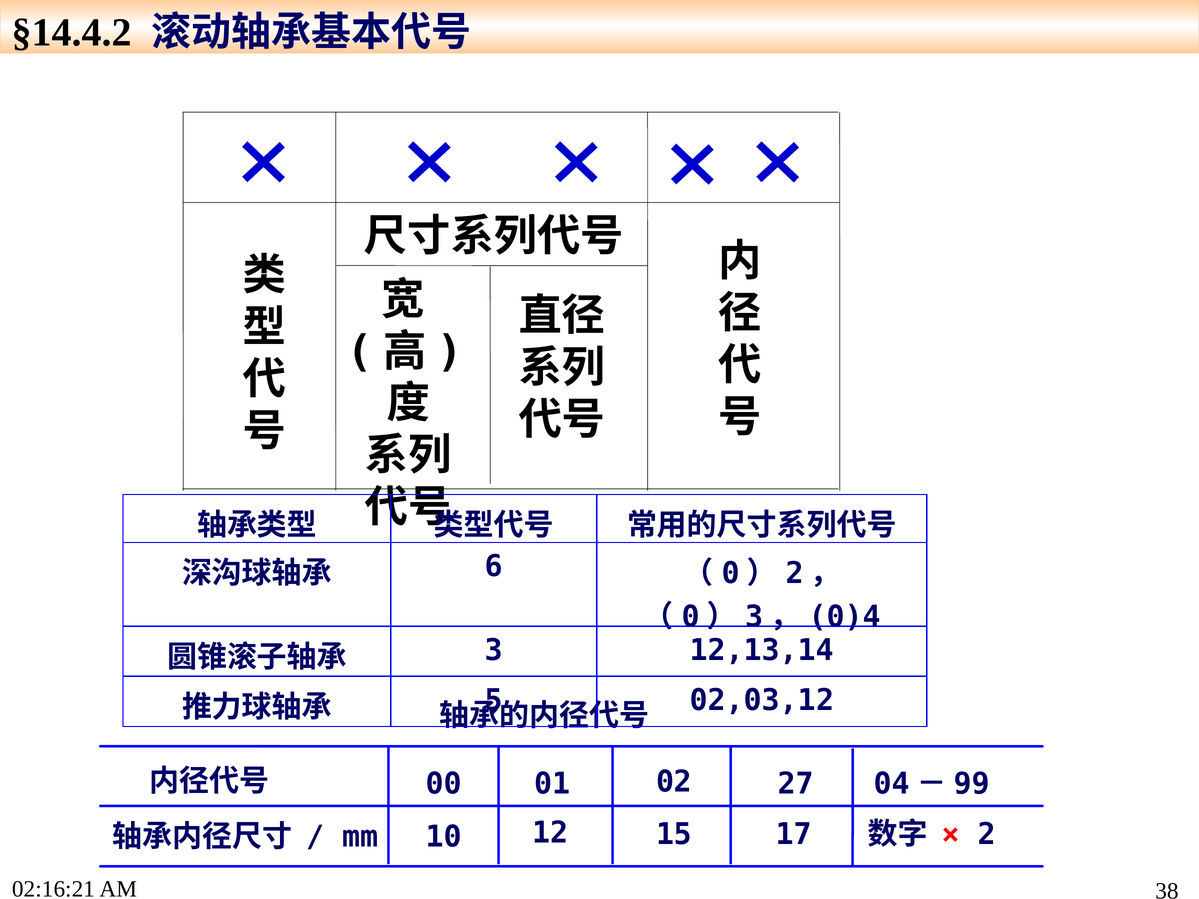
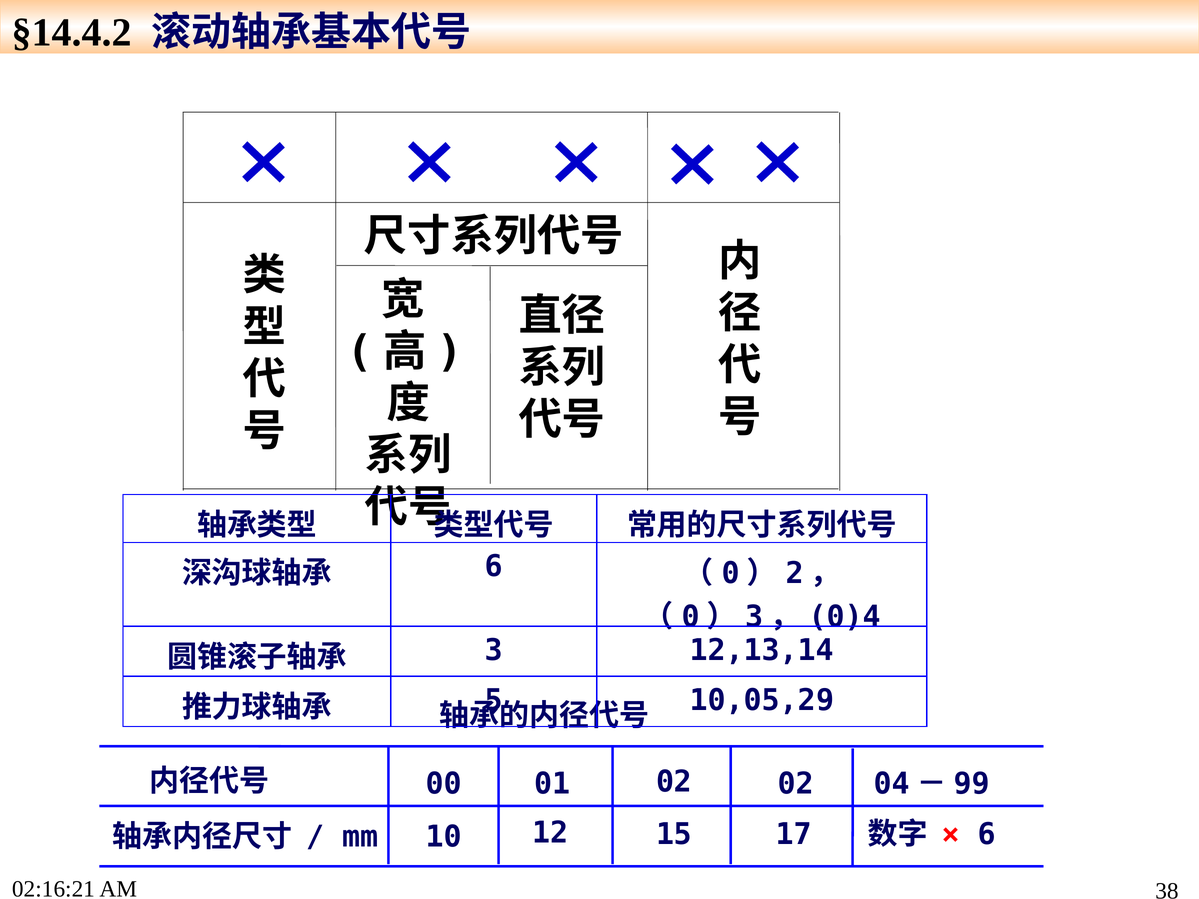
02,03,12: 02,03,12 -> 10,05,29
02 27: 27 -> 02
2 at (987, 835): 2 -> 6
